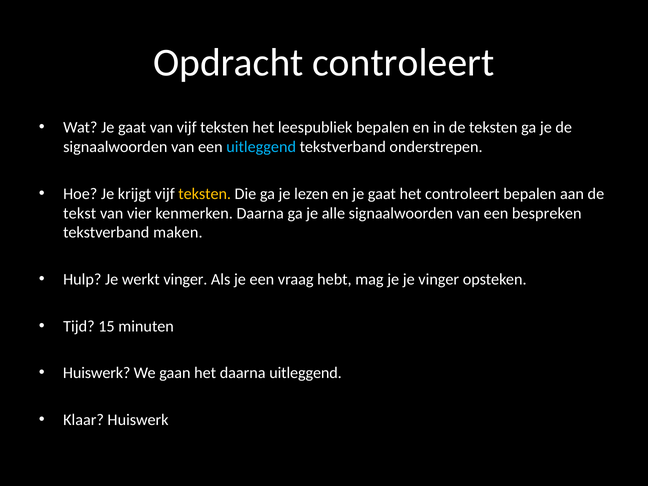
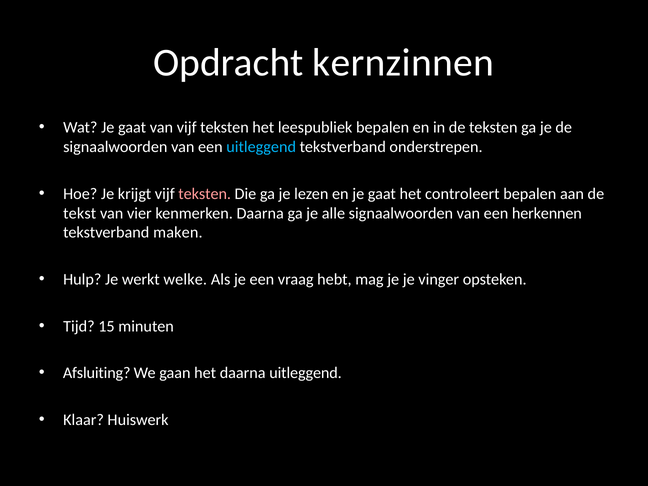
Opdracht controleert: controleert -> kernzinnen
teksten at (205, 194) colour: yellow -> pink
bespreken: bespreken -> herkennen
werkt vinger: vinger -> welke
Huiswerk at (97, 373): Huiswerk -> Afsluiting
